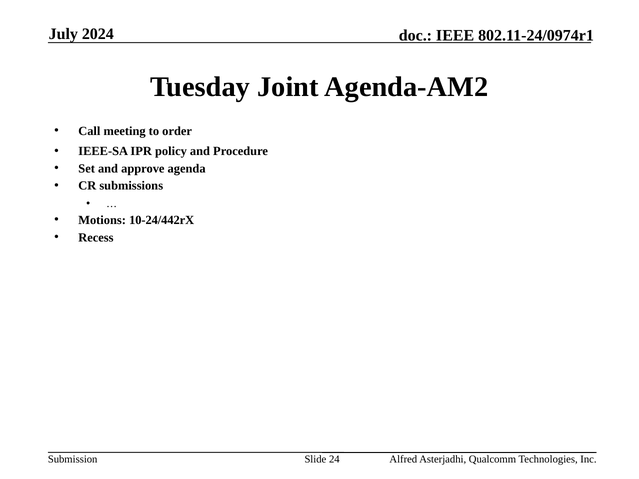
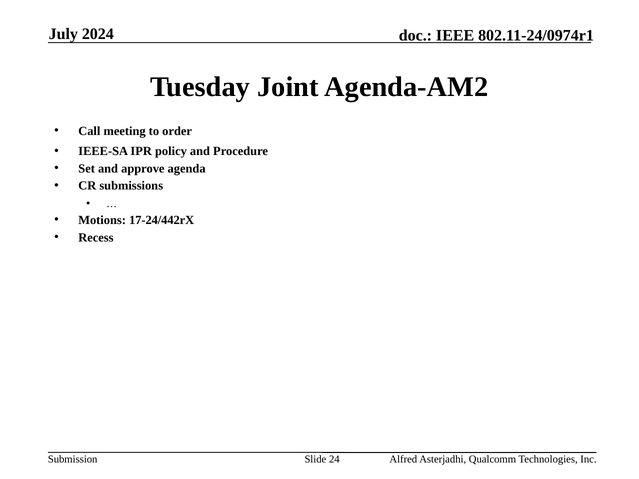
10-24/442rX: 10-24/442rX -> 17-24/442rX
